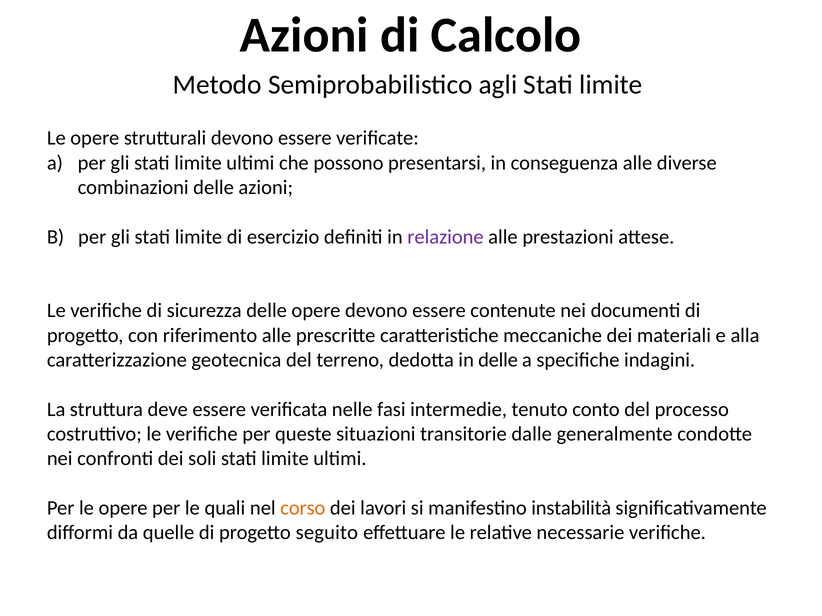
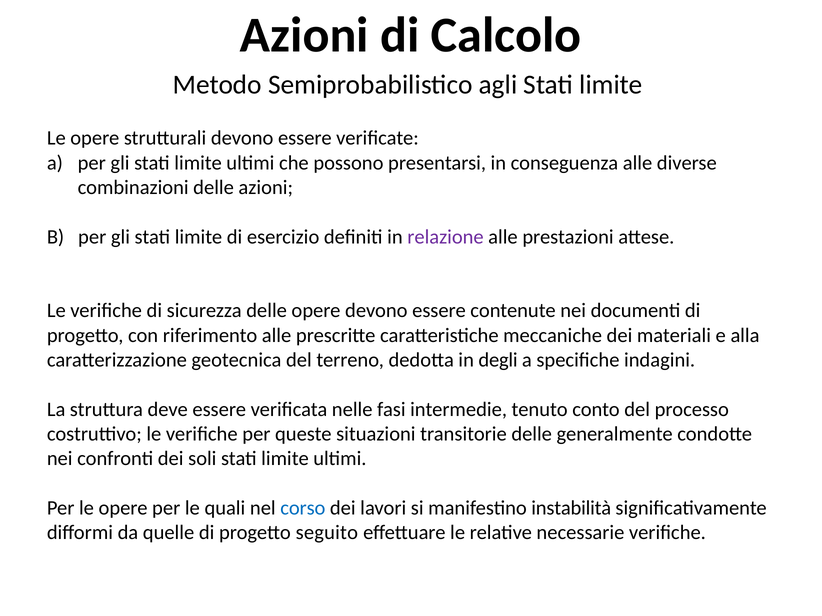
in delle: delle -> degli
transitorie dalle: dalle -> delle
corso colour: orange -> blue
